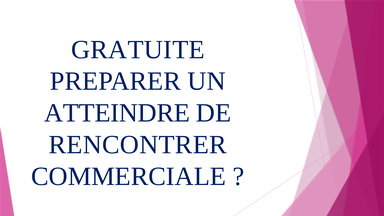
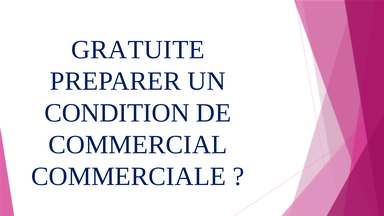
ATTEINDRE: ATTEINDRE -> CONDITION
RENCONTRER: RENCONTRER -> COMMERCIAL
